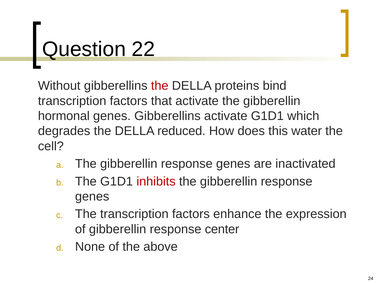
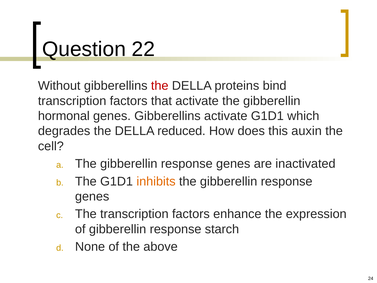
water: water -> auxin
inhibits colour: red -> orange
center: center -> starch
